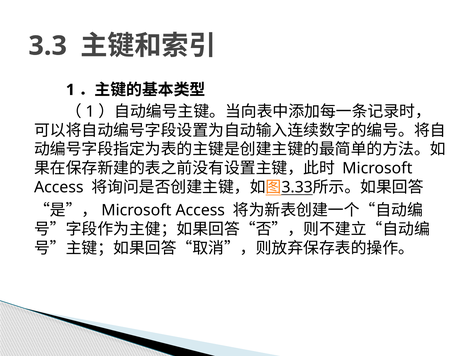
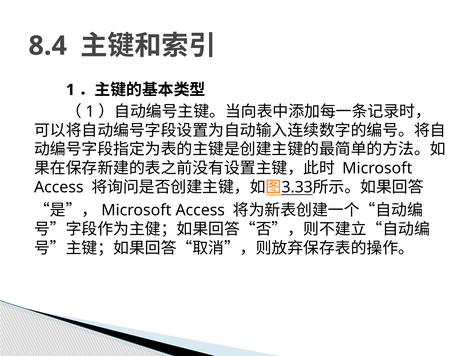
3.3: 3.3 -> 8.4
